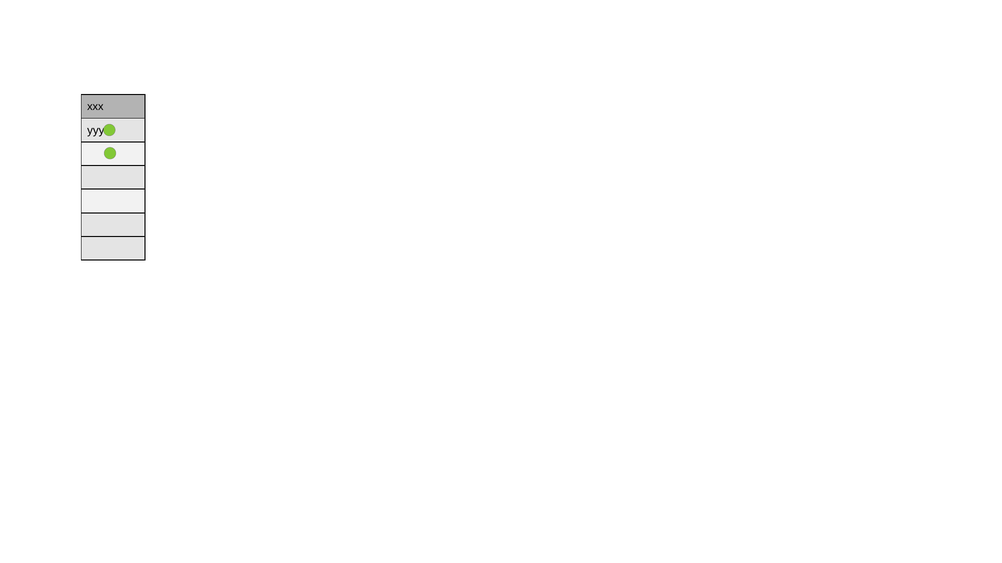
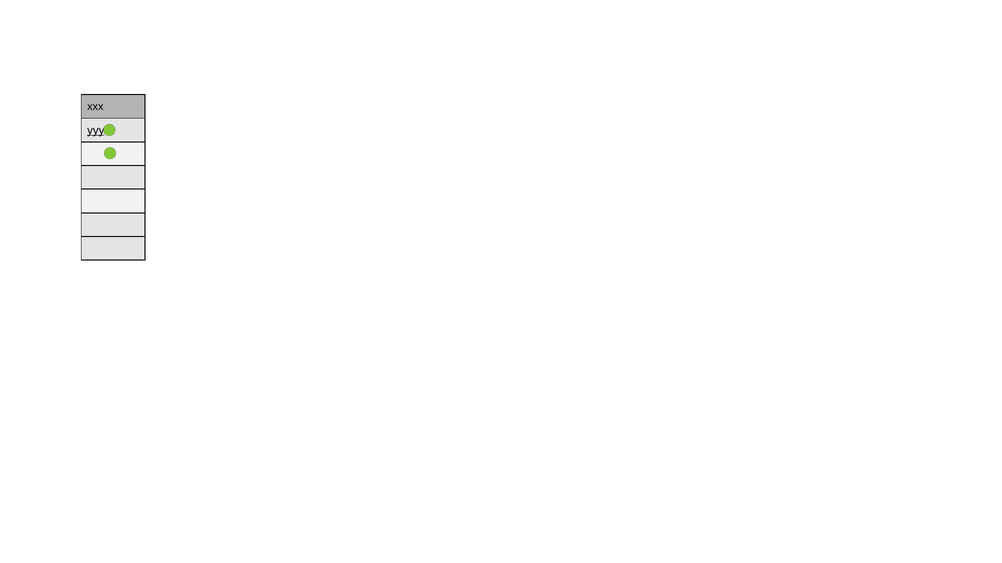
yyy underline: none -> present
